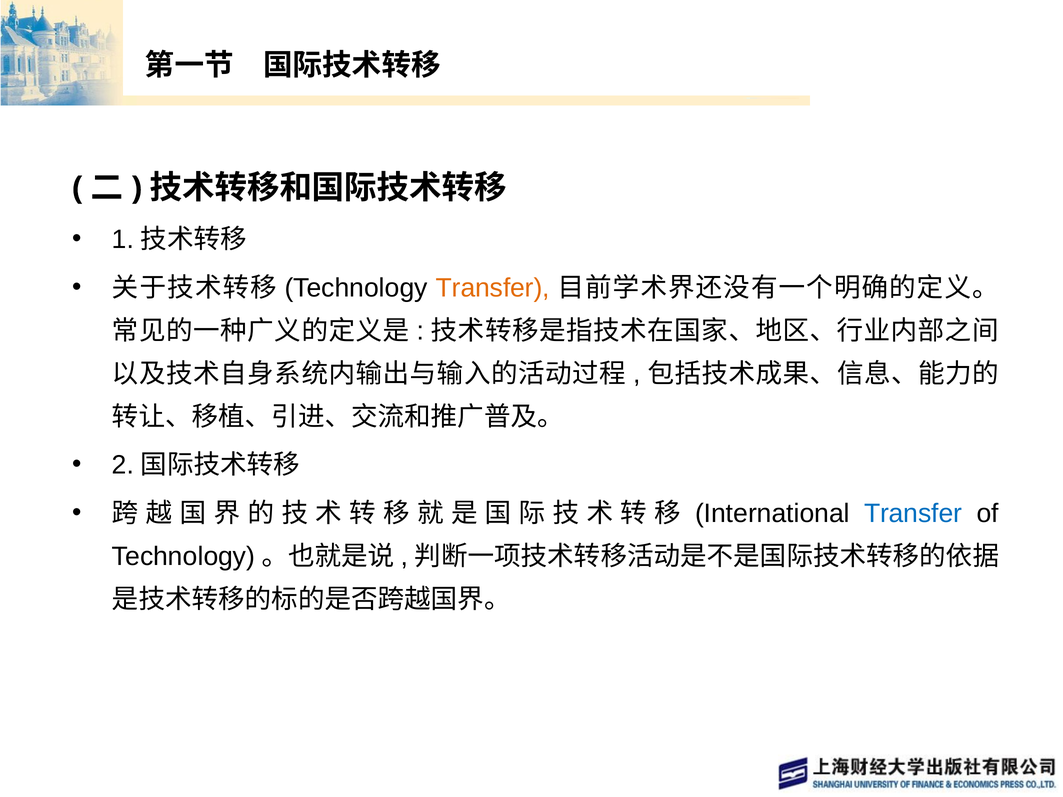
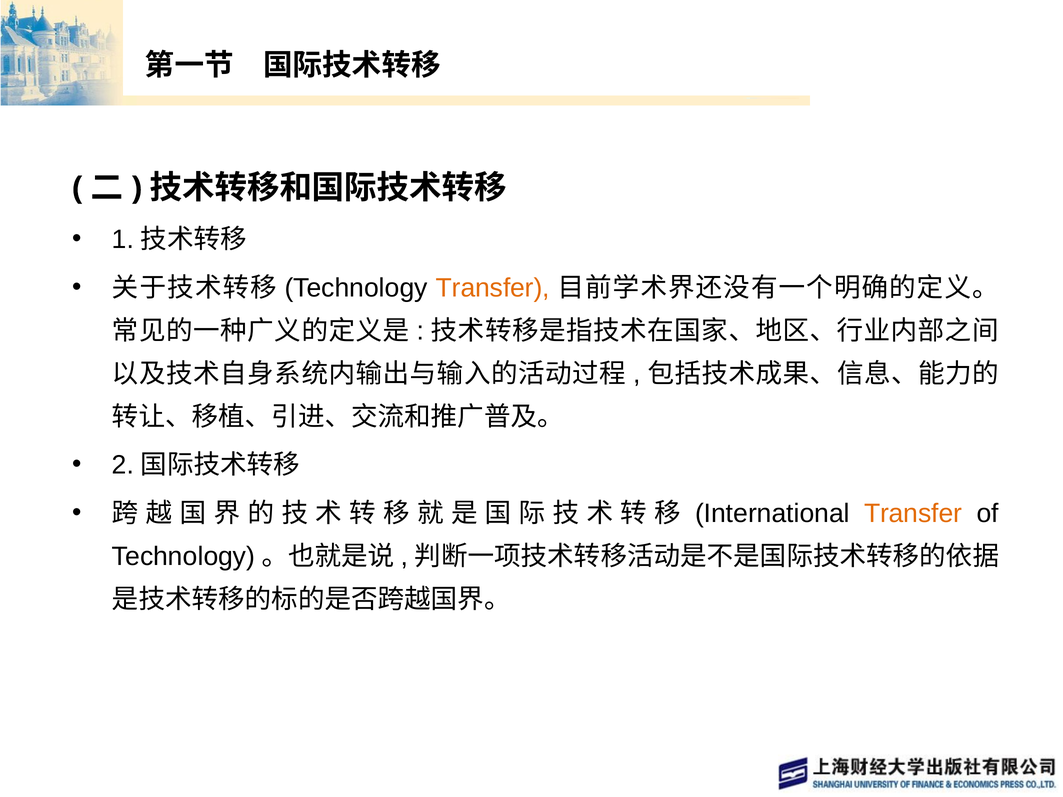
Transfer at (913, 514) colour: blue -> orange
